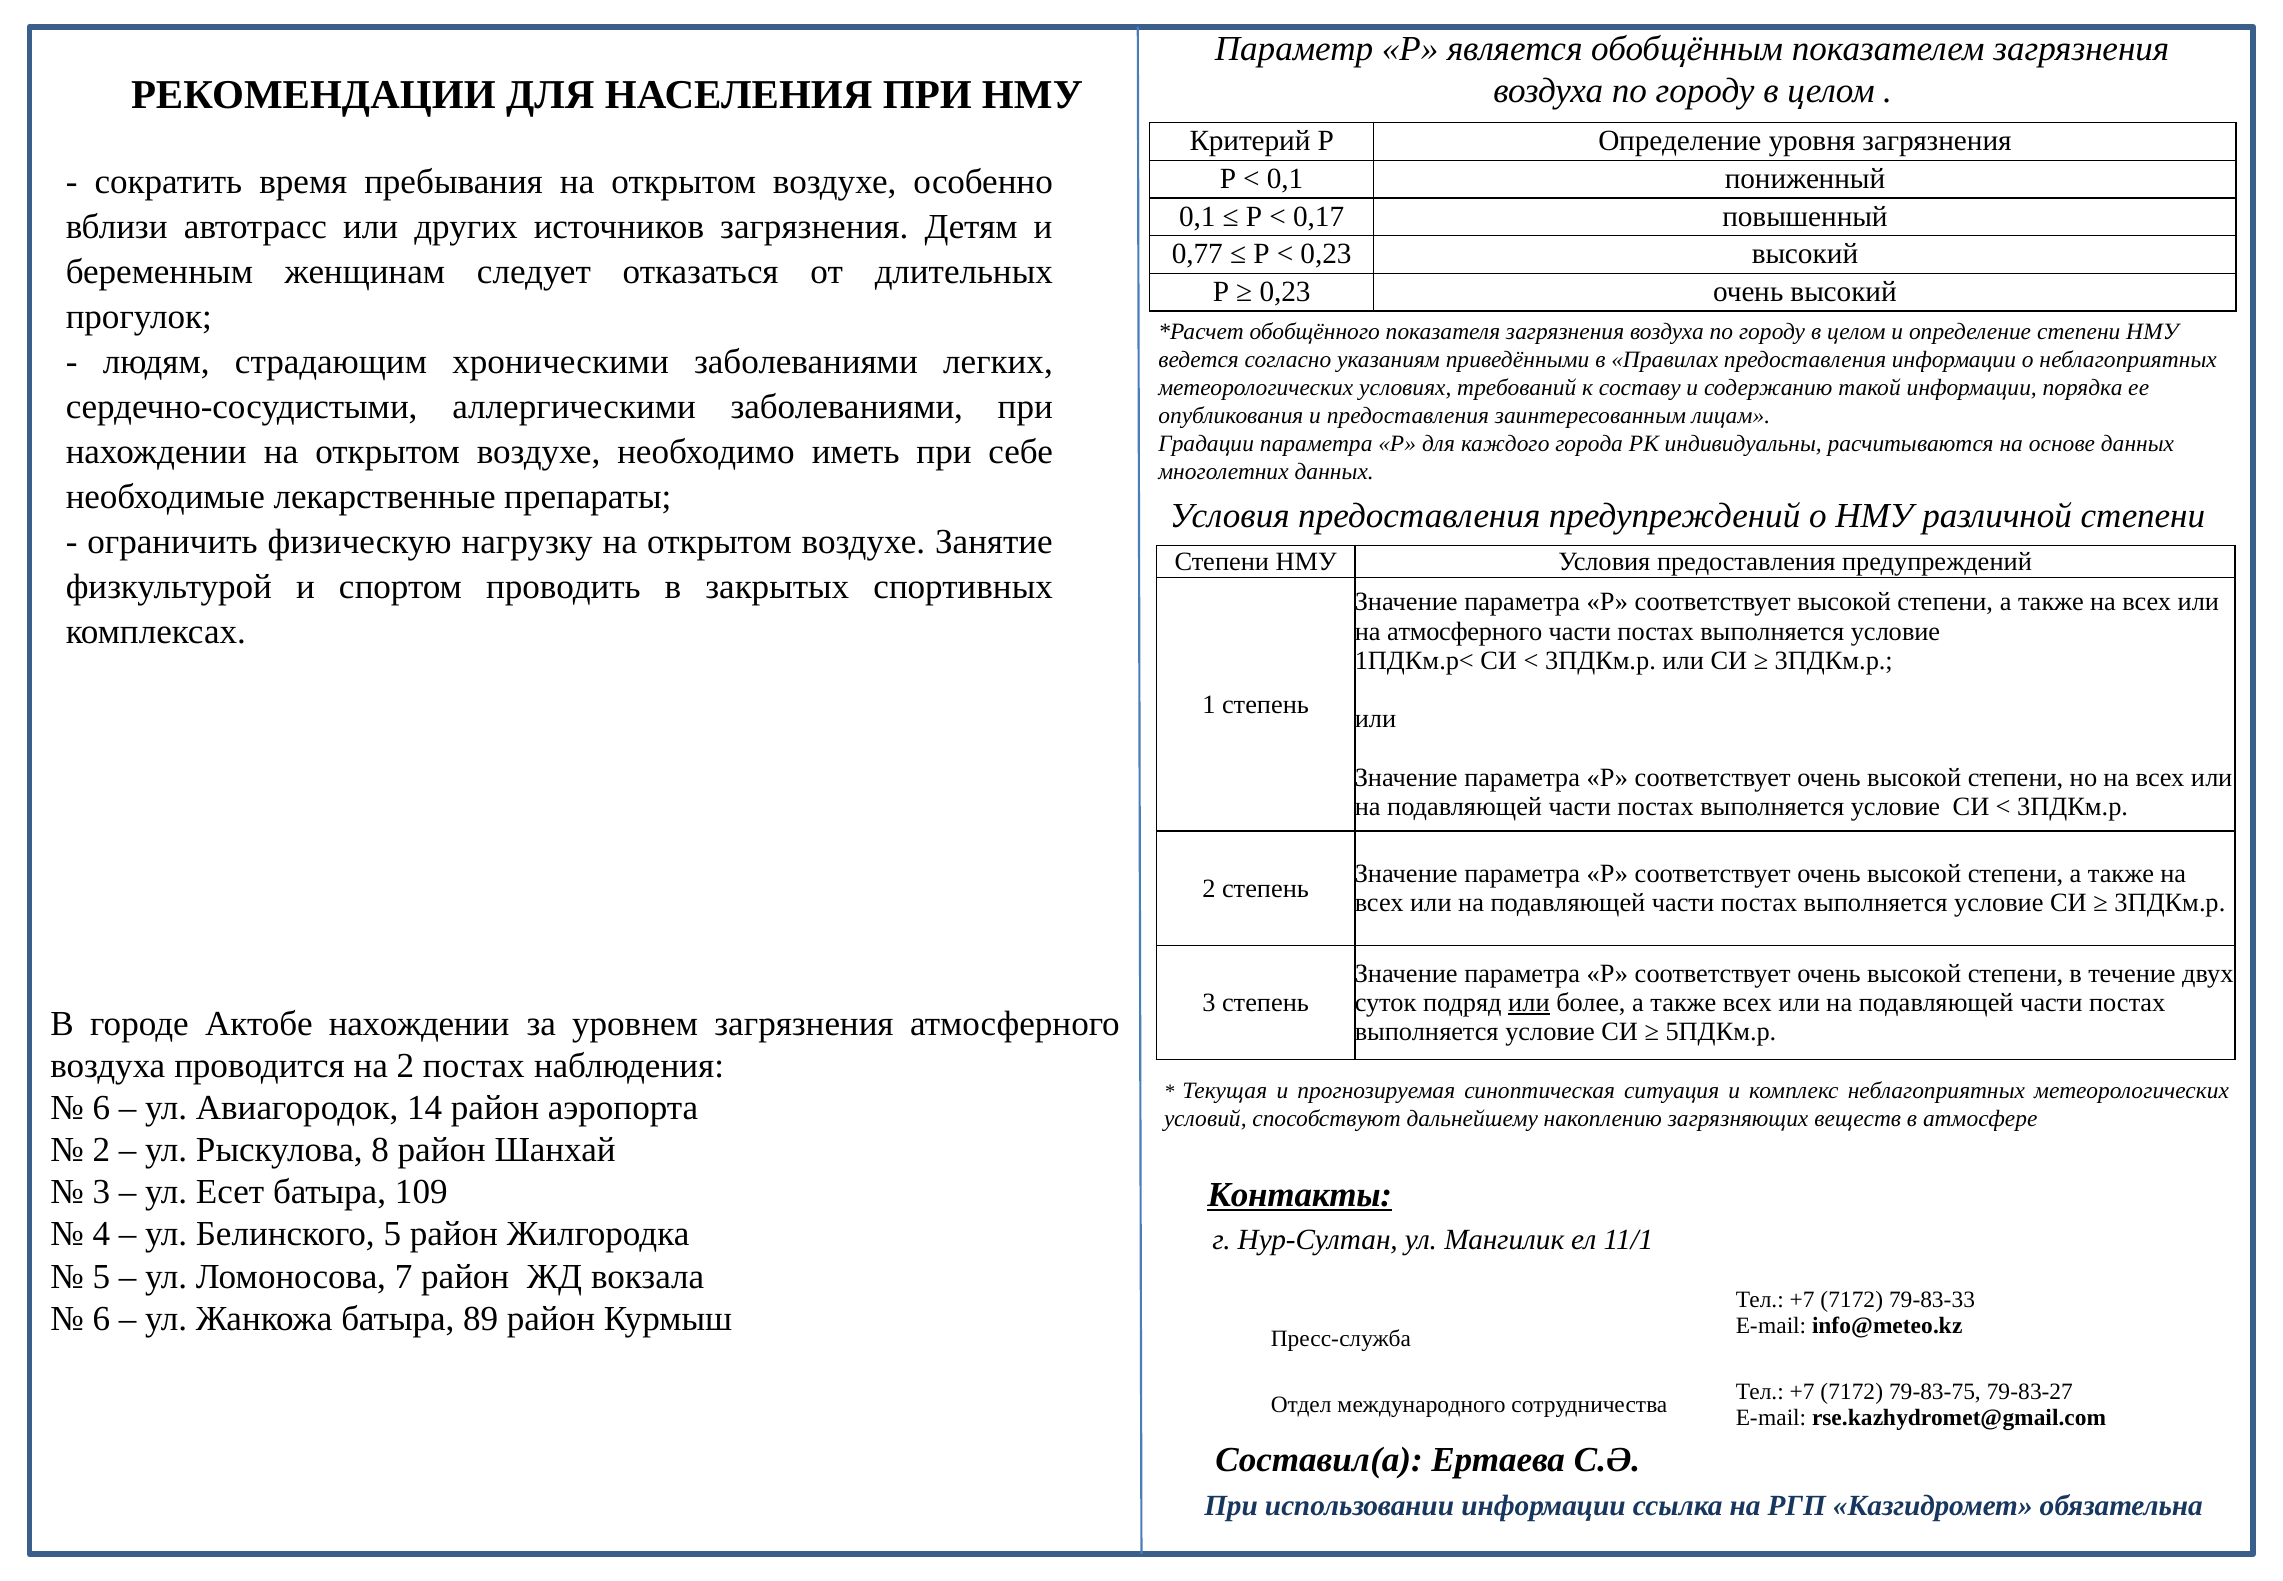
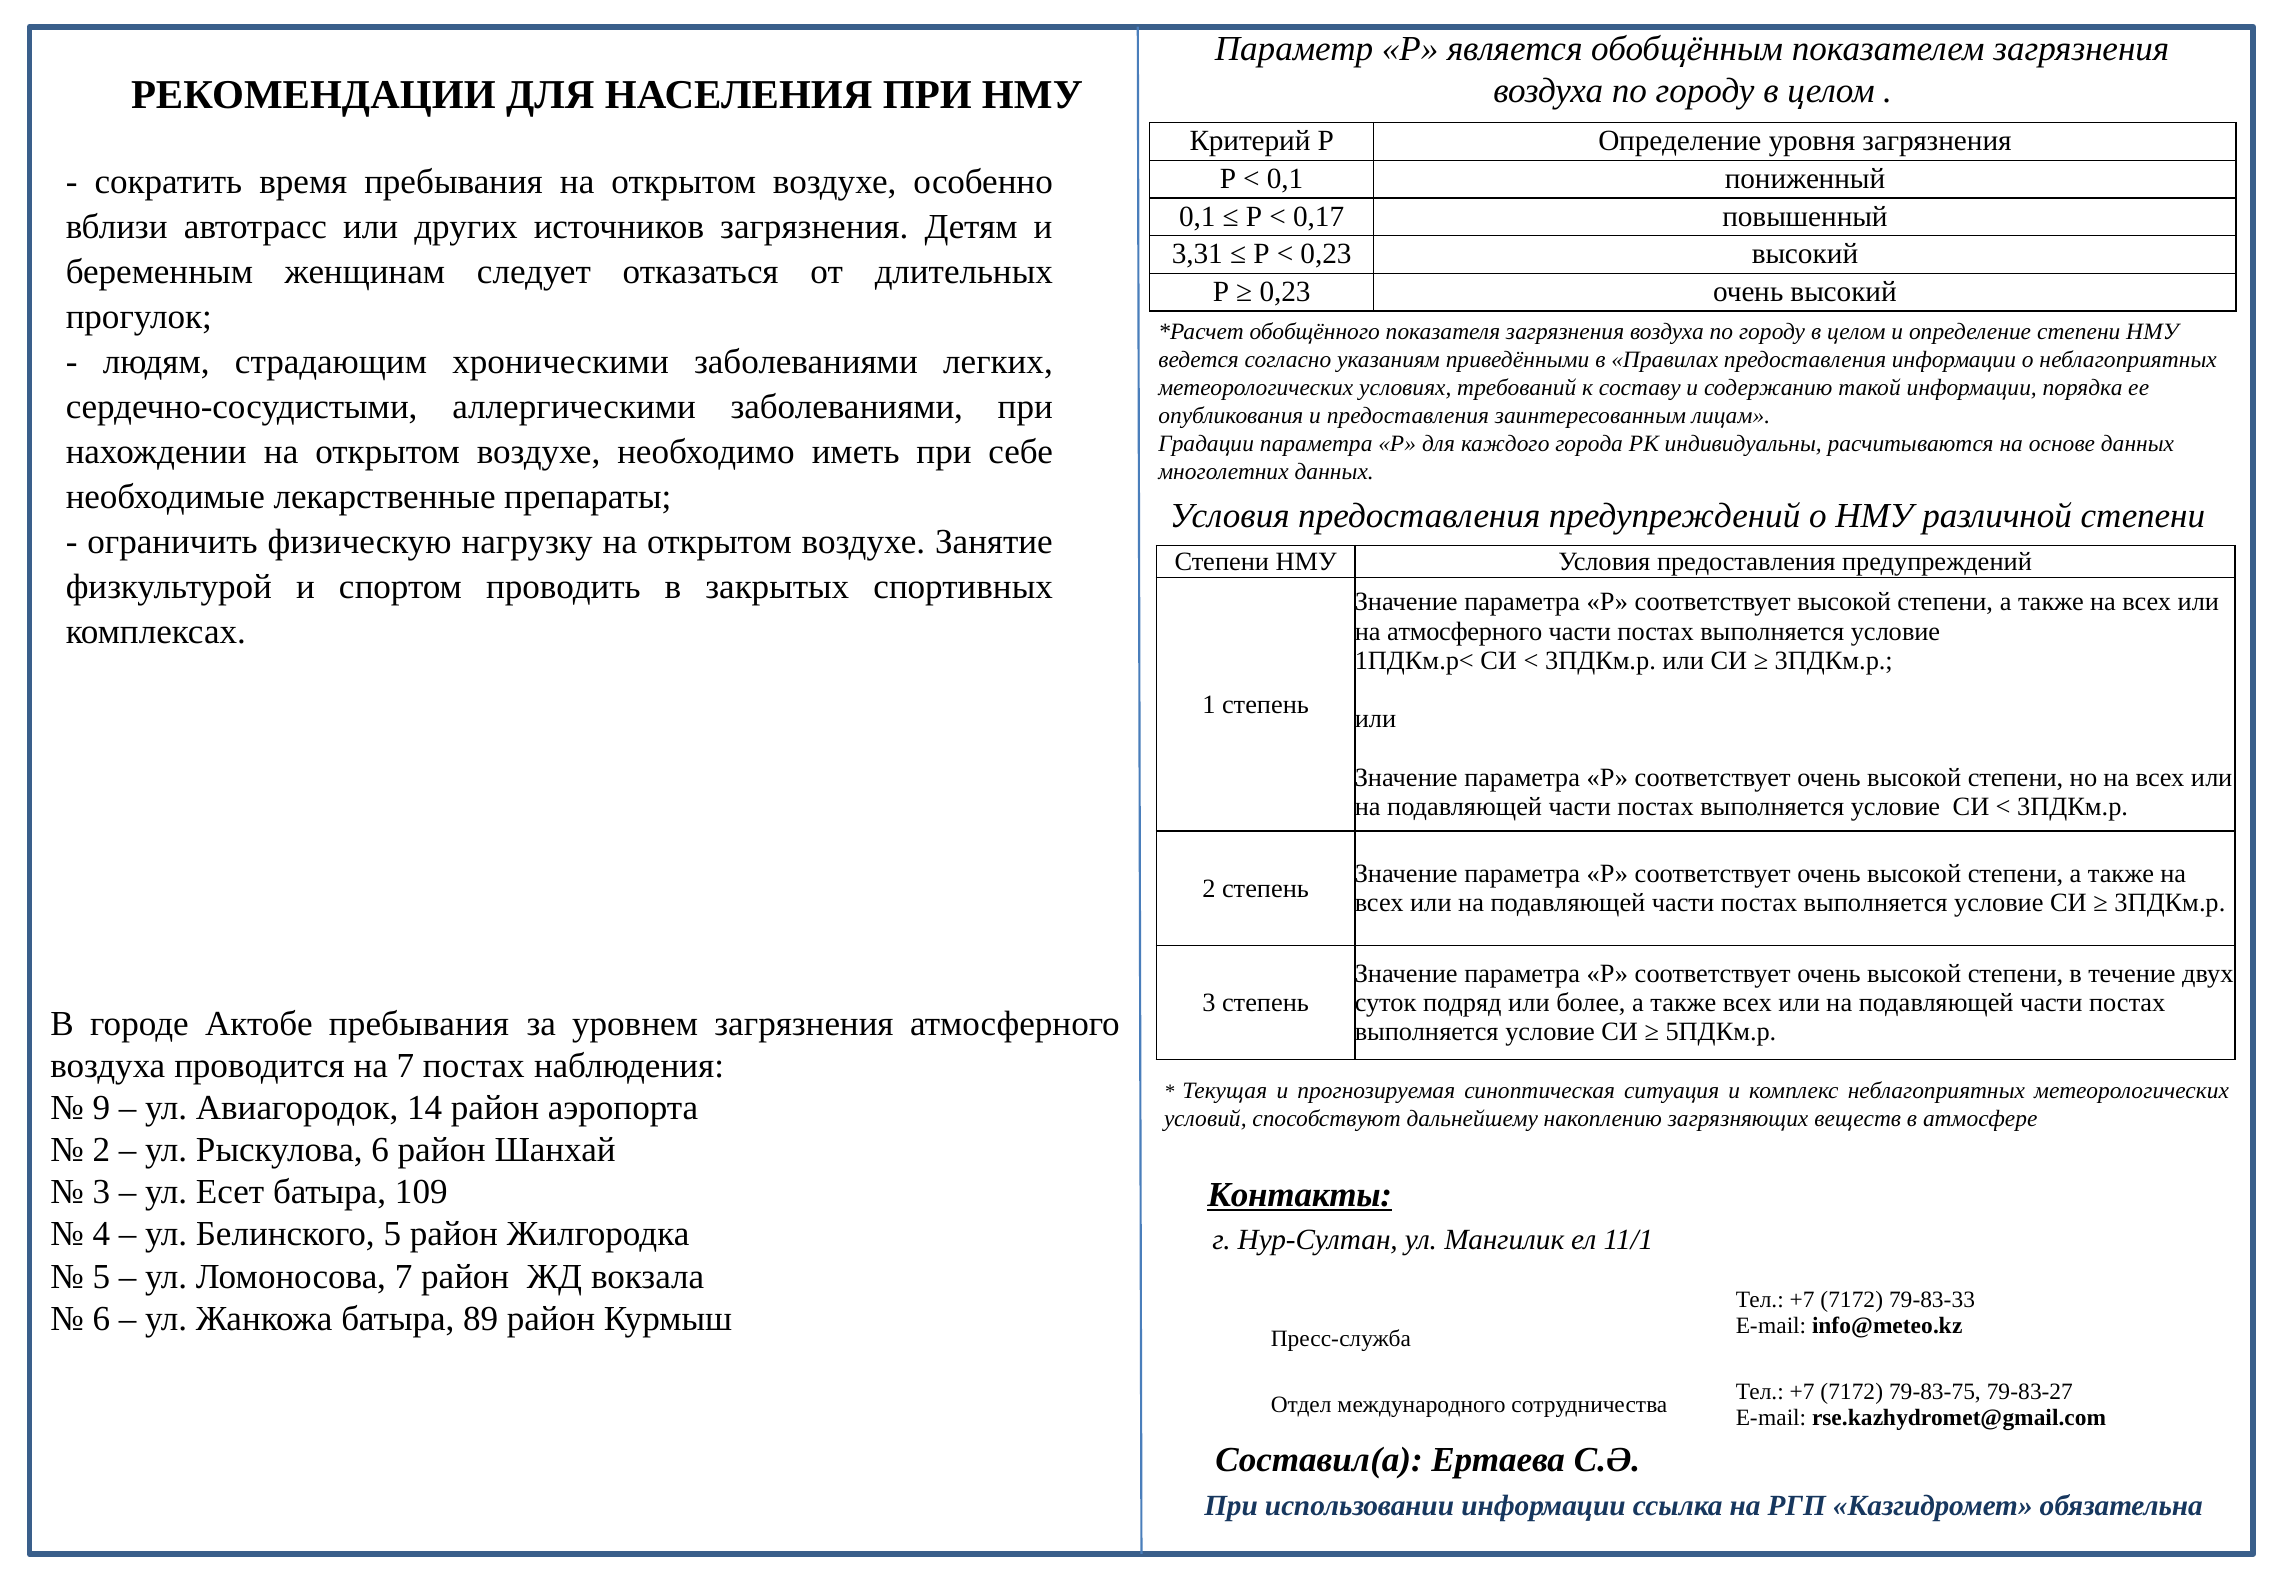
0,77: 0,77 -> 3,31
или at (1529, 1002) underline: present -> none
Актобе нахождении: нахождении -> пребывания
на 2: 2 -> 7
6 at (101, 1107): 6 -> 9
Рыскулова 8: 8 -> 6
